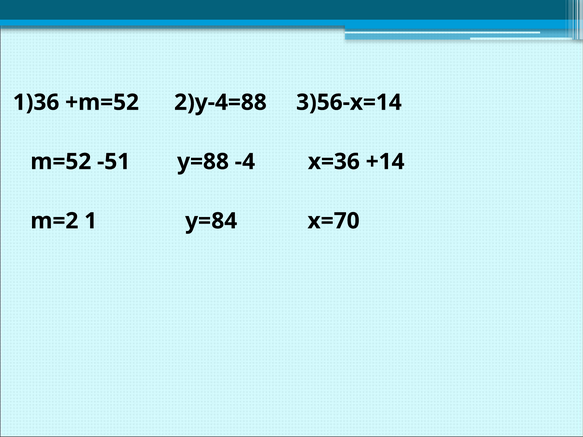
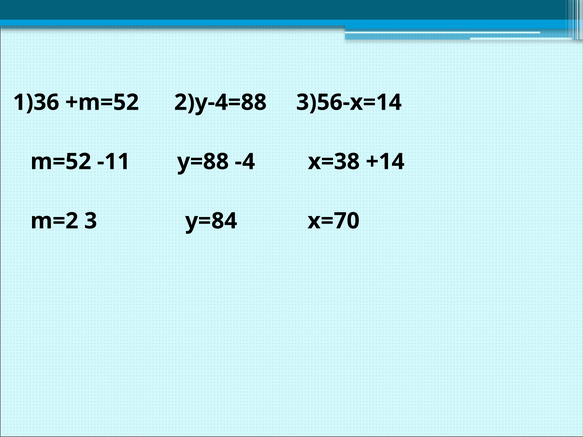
-51: -51 -> -11
x=36: x=36 -> x=38
1: 1 -> 3
